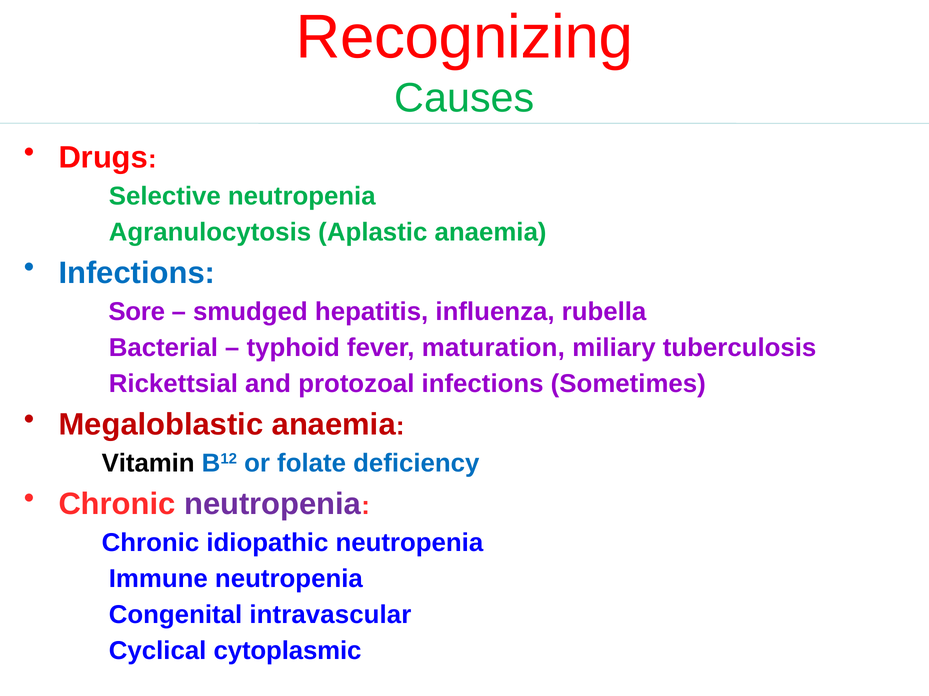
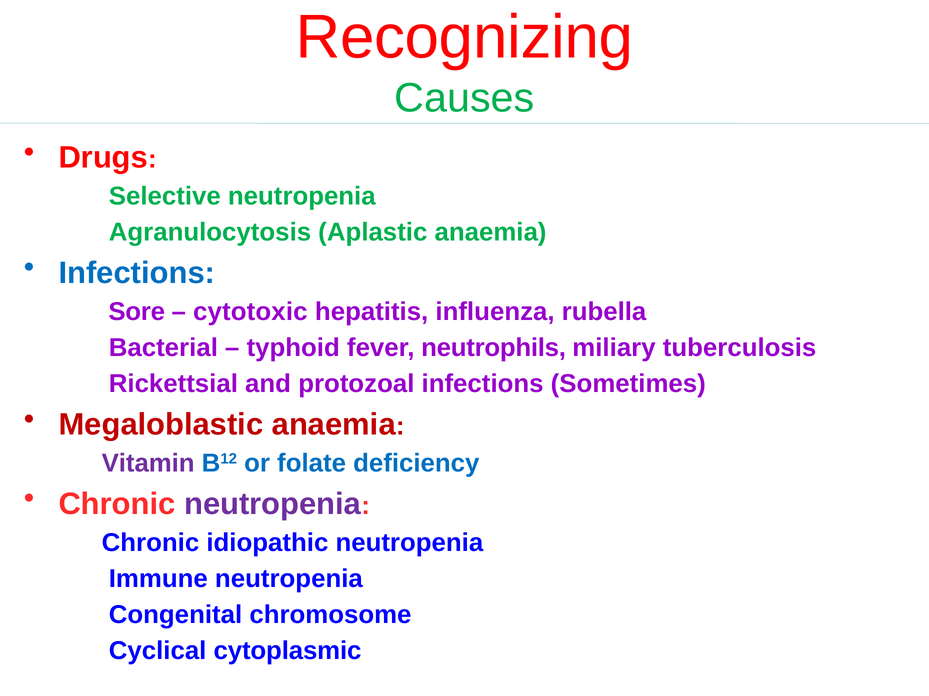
smudged: smudged -> cytotoxic
maturation: maturation -> neutrophils
Vitamin colour: black -> purple
intravascular: intravascular -> chromosome
